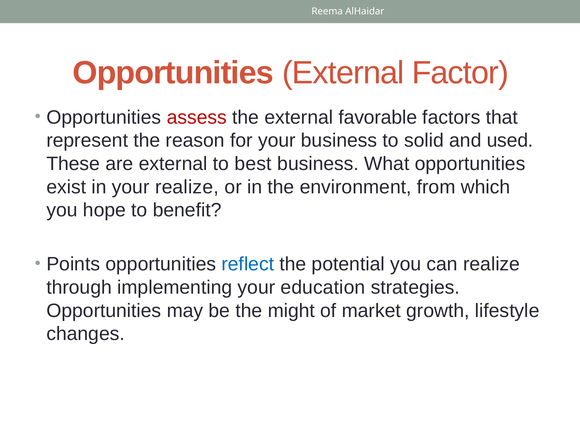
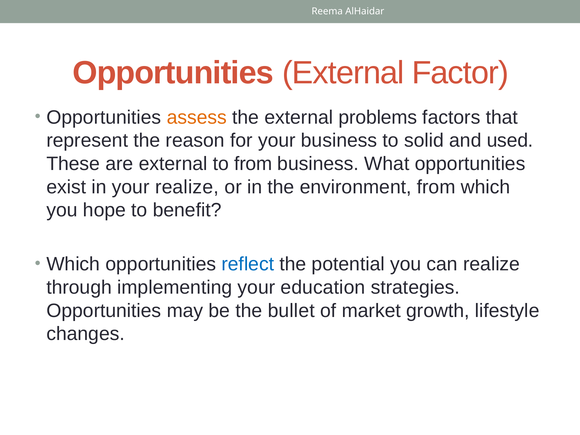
assess colour: red -> orange
favorable: favorable -> problems
to best: best -> from
Points at (73, 264): Points -> Which
might: might -> bullet
